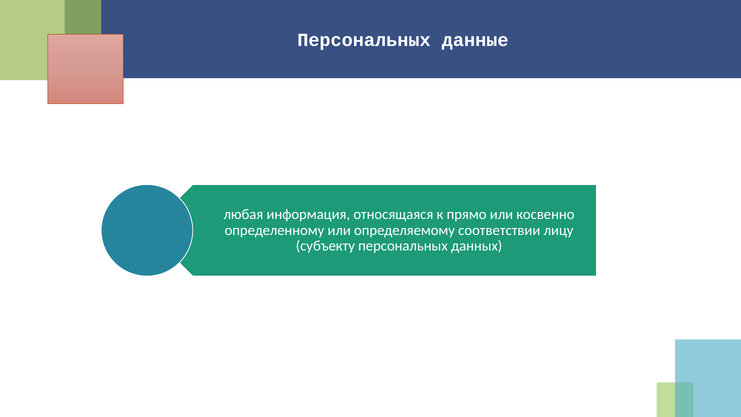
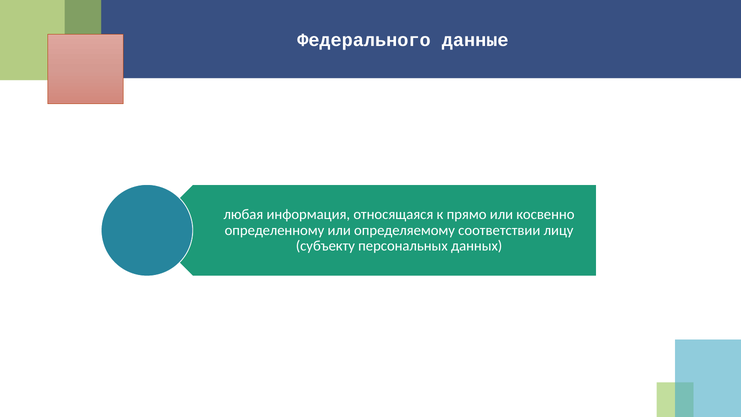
Персональных at (364, 40): Персональных -> Федерального
